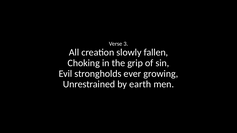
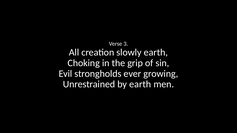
slowly fallen: fallen -> earth
